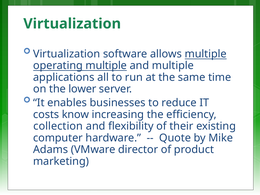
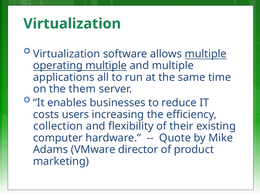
lower: lower -> them
know: know -> users
